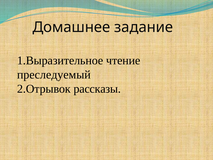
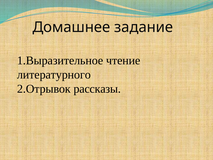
преследуемый: преследуемый -> литературного
